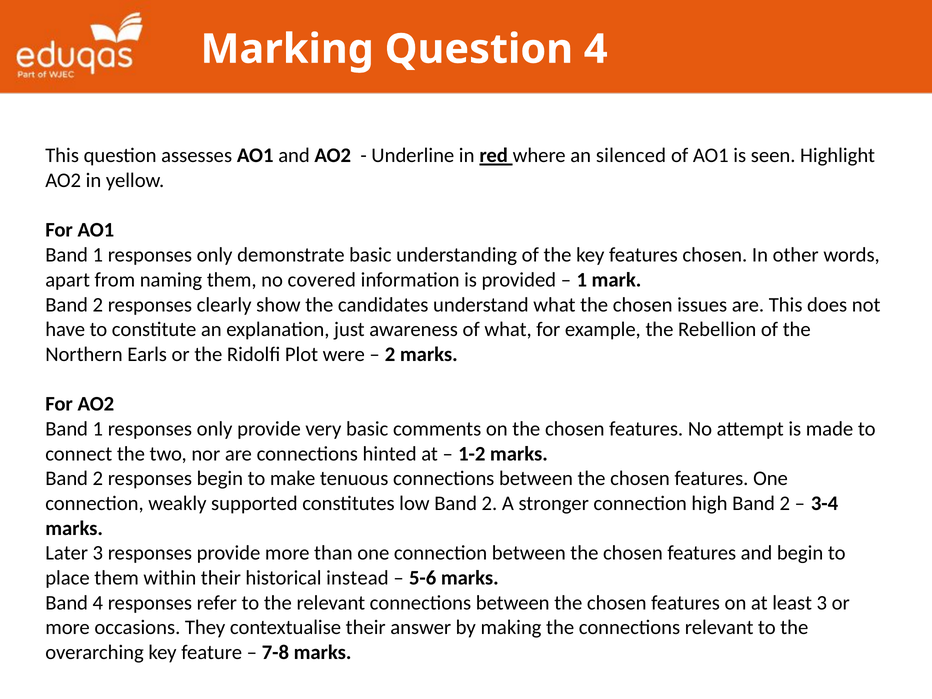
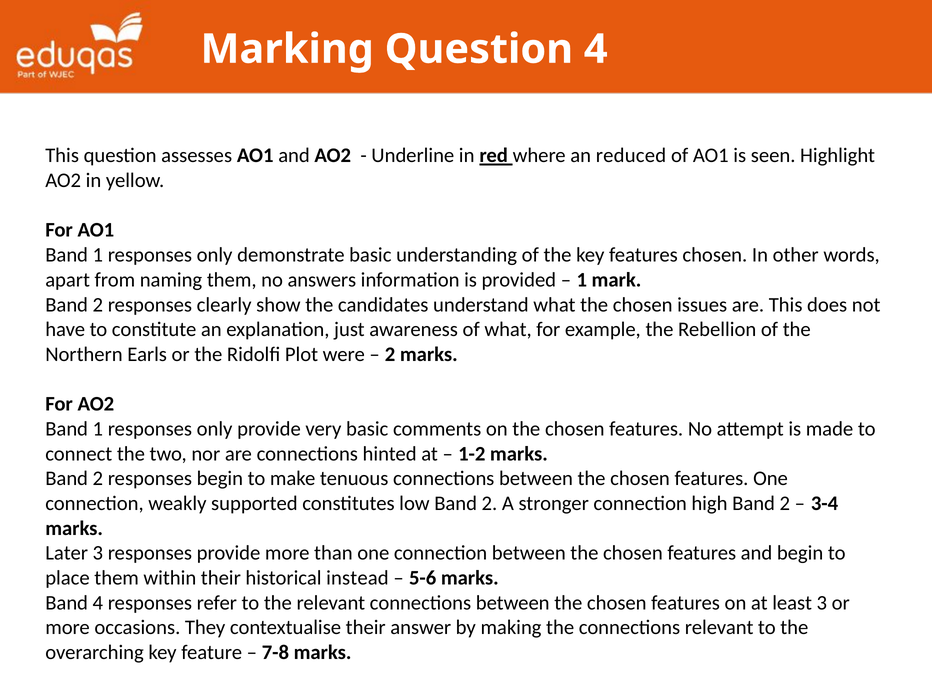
silenced: silenced -> reduced
covered: covered -> answers
